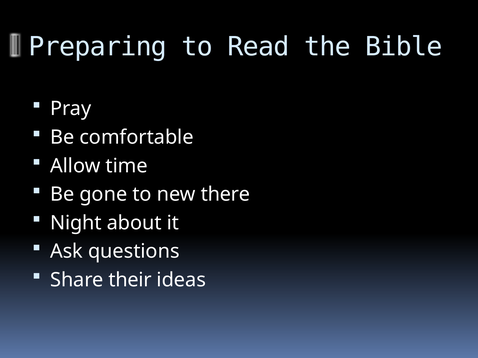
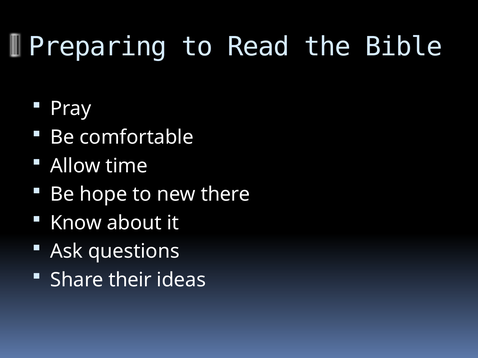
gone: gone -> hope
Night: Night -> Know
